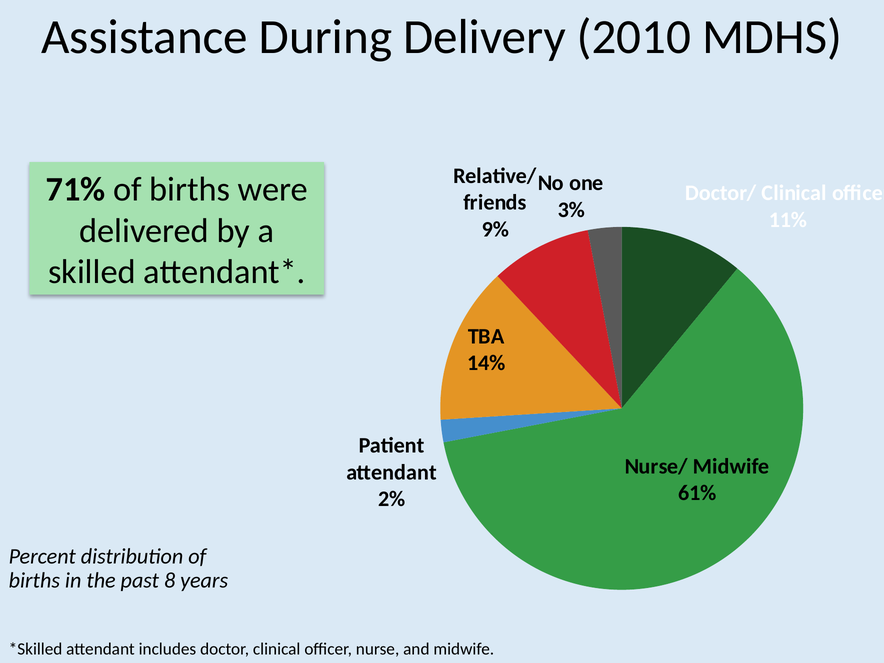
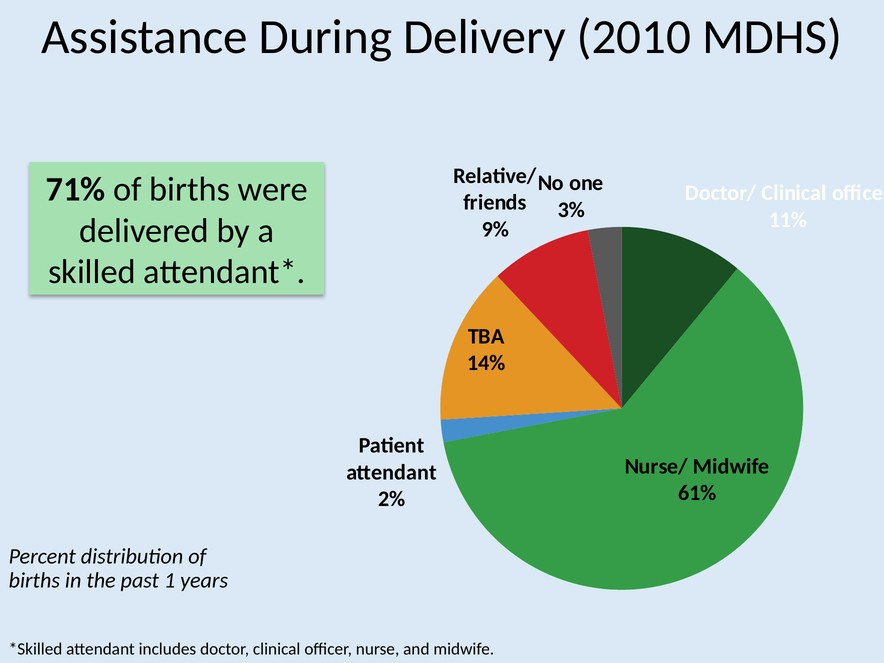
8: 8 -> 1
